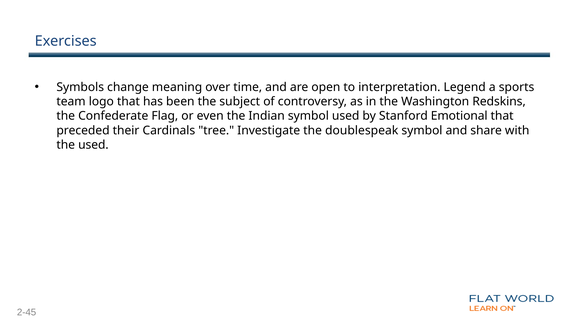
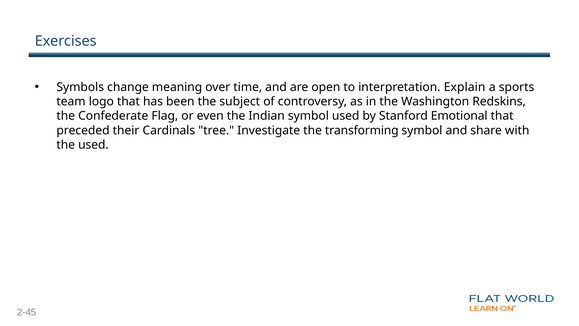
Legend: Legend -> Explain
doublespeak: doublespeak -> transforming
